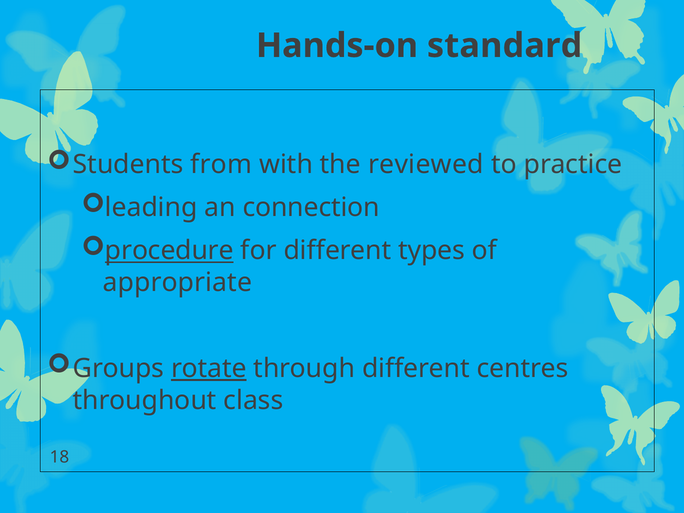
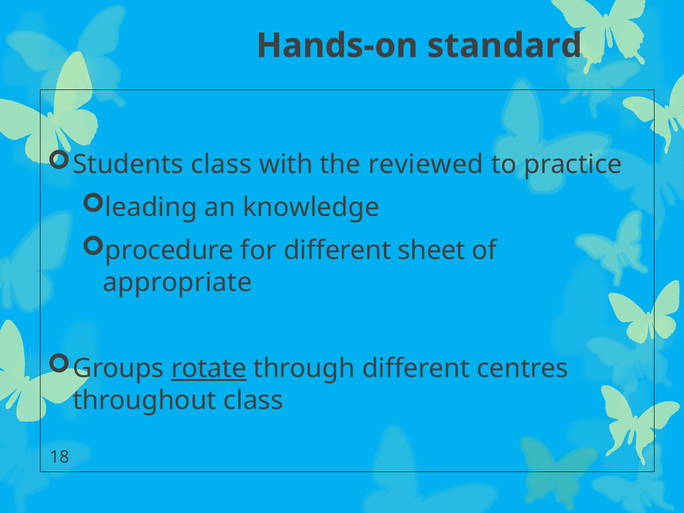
Students from: from -> class
connection: connection -> knowledge
procedure underline: present -> none
types: types -> sheet
